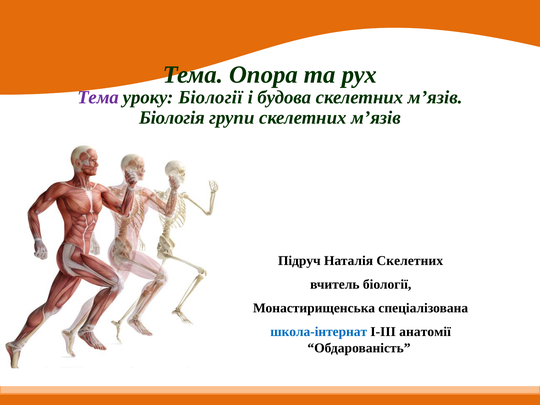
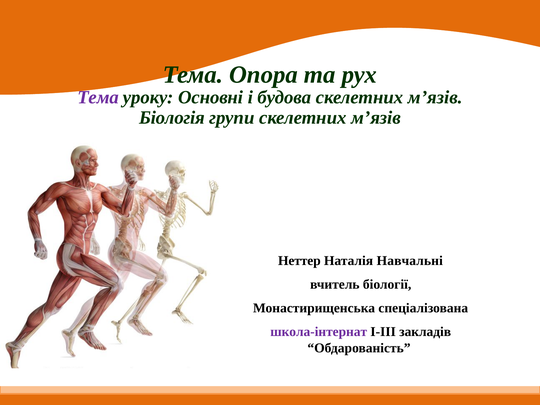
уроку Біології: Біології -> Основні
Підруч: Підруч -> Неттер
Наталія Скелетних: Скелетних -> Навчальні
школа-інтернат colour: blue -> purple
анатомії: анатомії -> закладів
